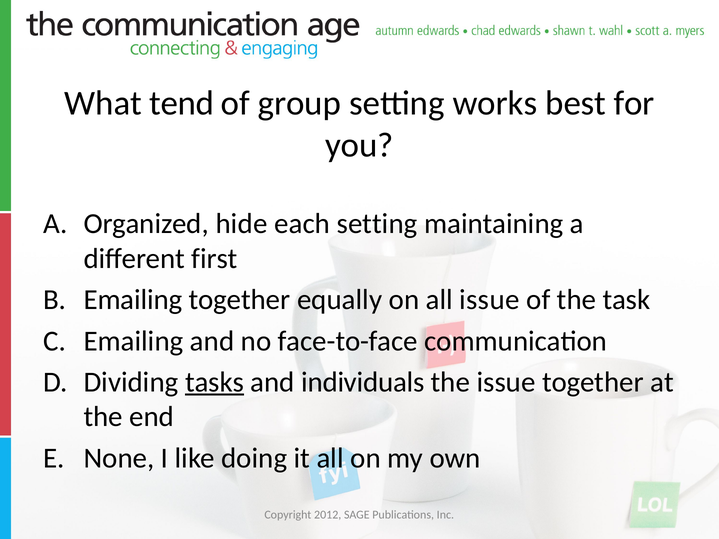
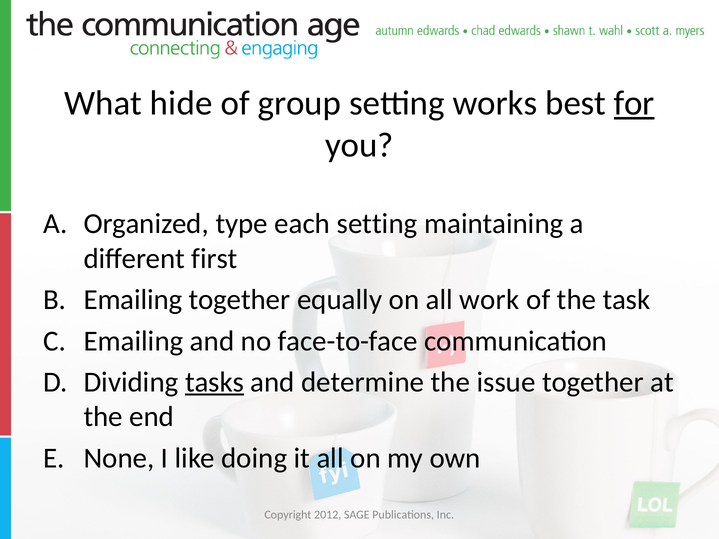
tend: tend -> hide
for underline: none -> present
hide: hide -> type
all issue: issue -> work
individuals: individuals -> determine
